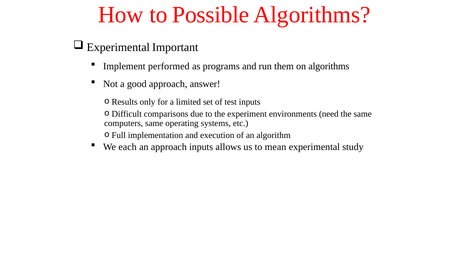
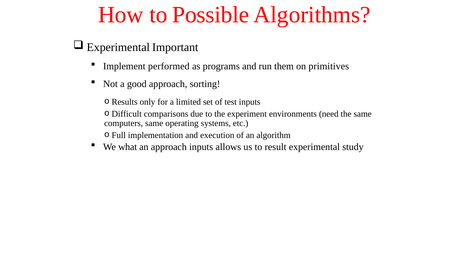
on algorithms: algorithms -> primitives
answer: answer -> sorting
each: each -> what
mean: mean -> result
